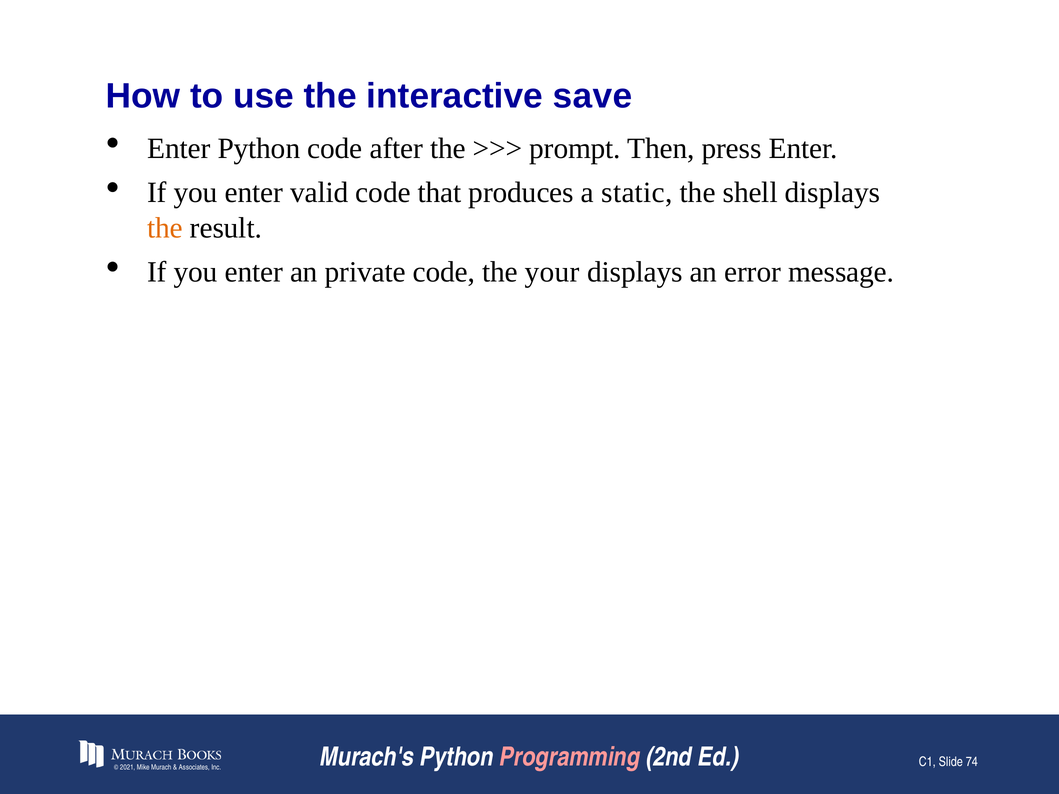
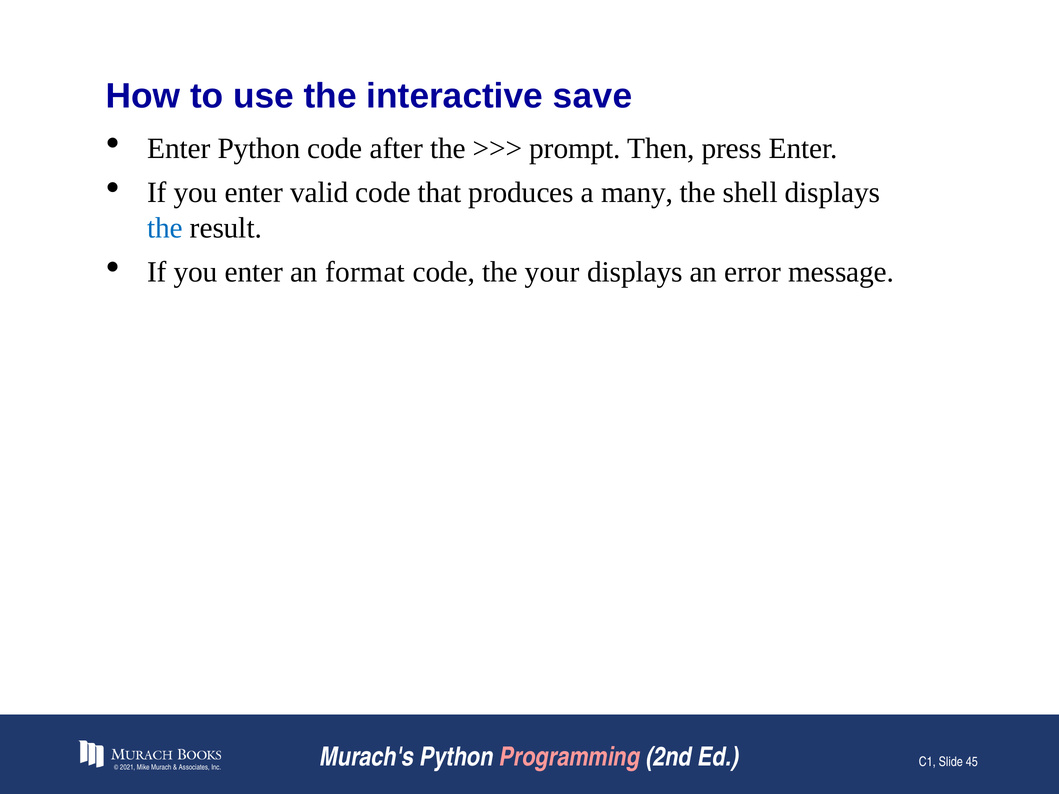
static: static -> many
the at (165, 228) colour: orange -> blue
private: private -> format
74: 74 -> 45
